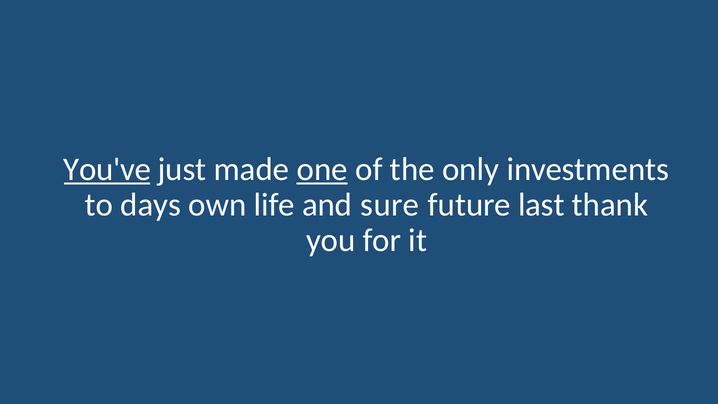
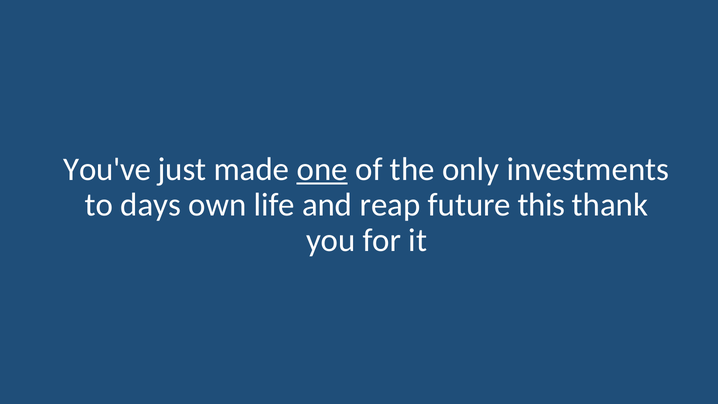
You've underline: present -> none
sure: sure -> reap
last: last -> this
